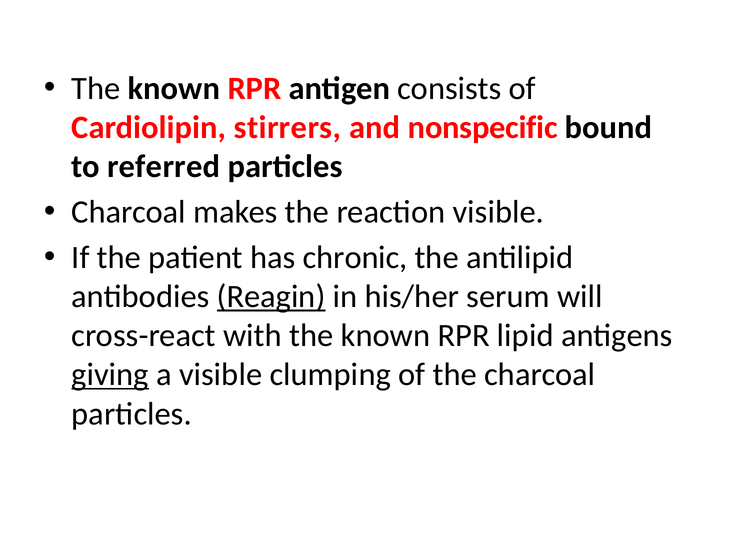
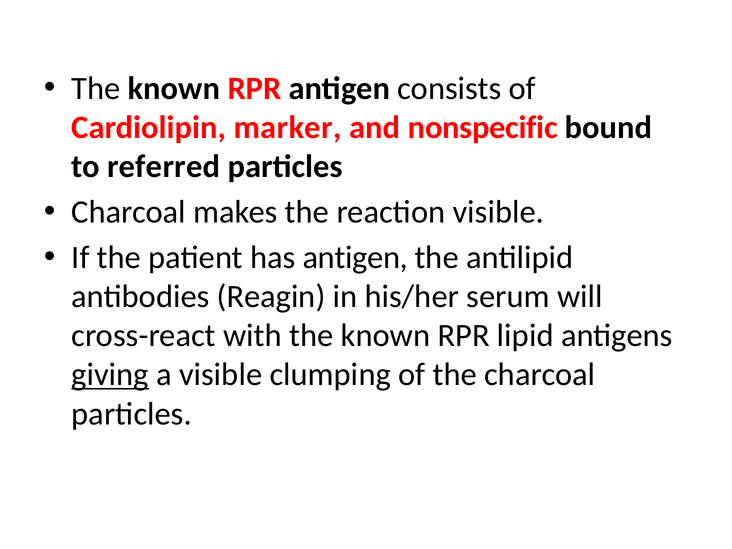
stirrers: stirrers -> marker
has chronic: chronic -> antigen
Reagin underline: present -> none
